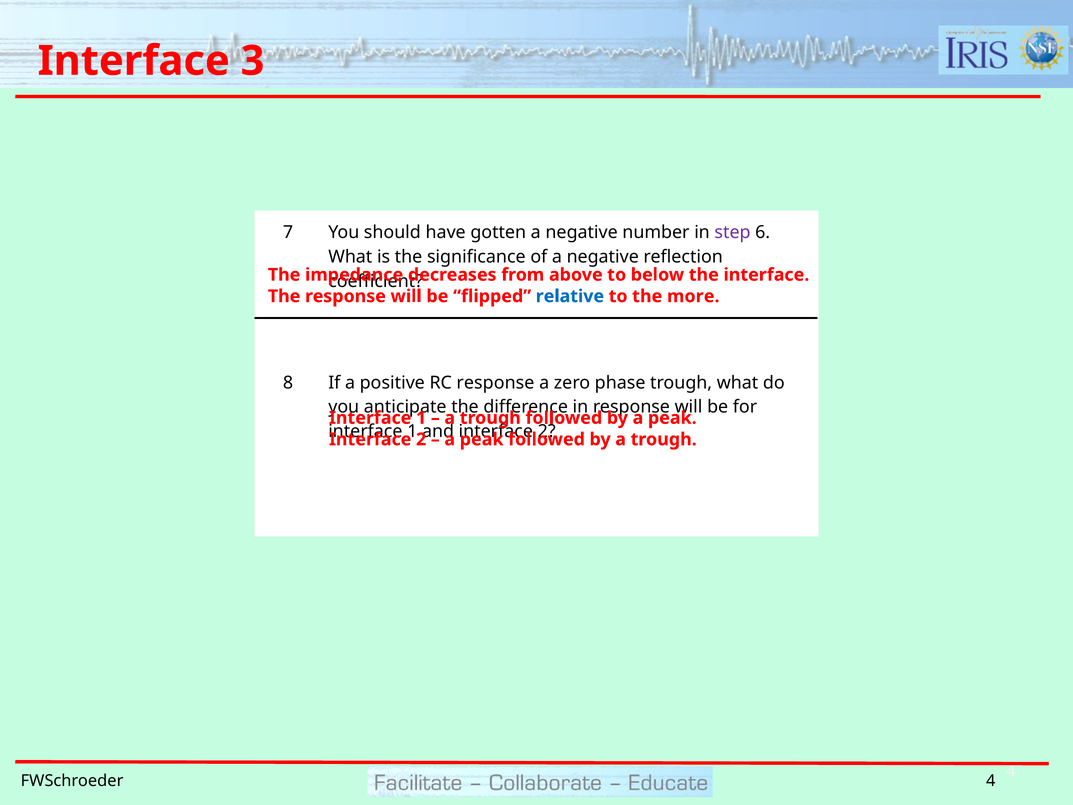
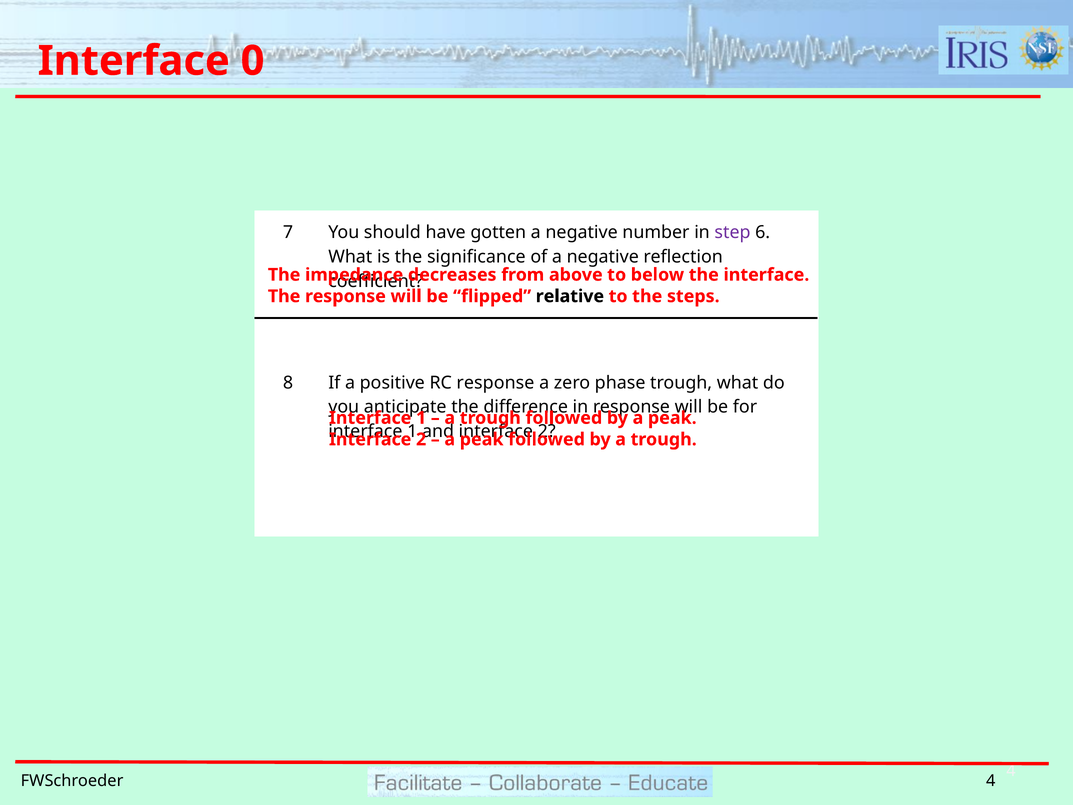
3: 3 -> 0
relative colour: blue -> black
more: more -> steps
